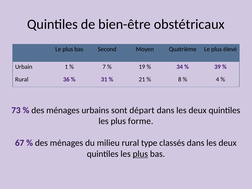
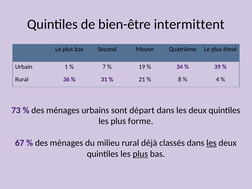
obstétricaux: obstétricaux -> intermittent
type: type -> déjà
les at (211, 143) underline: none -> present
